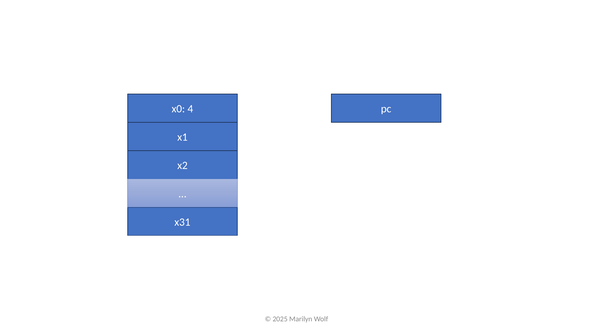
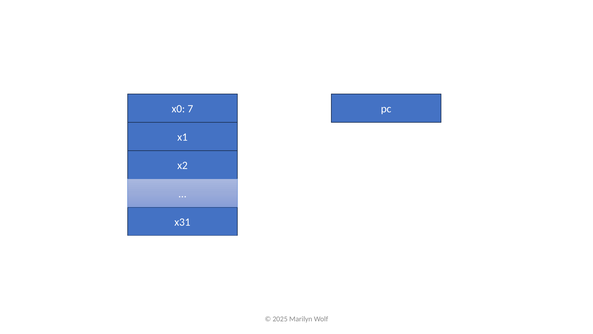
4: 4 -> 7
